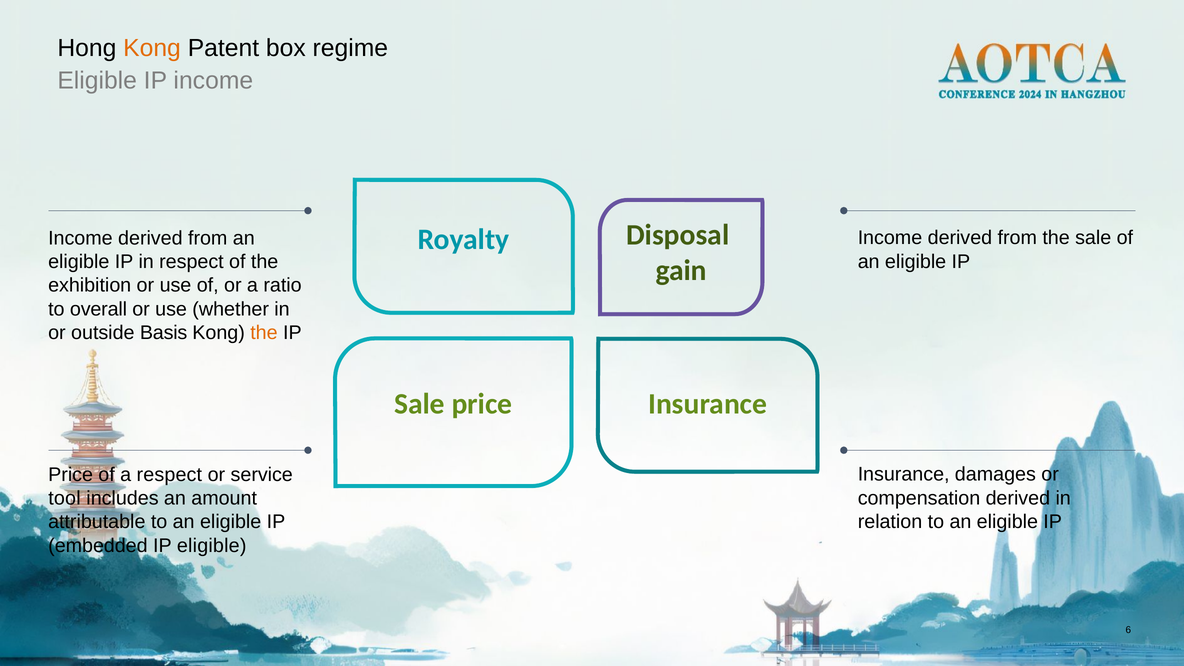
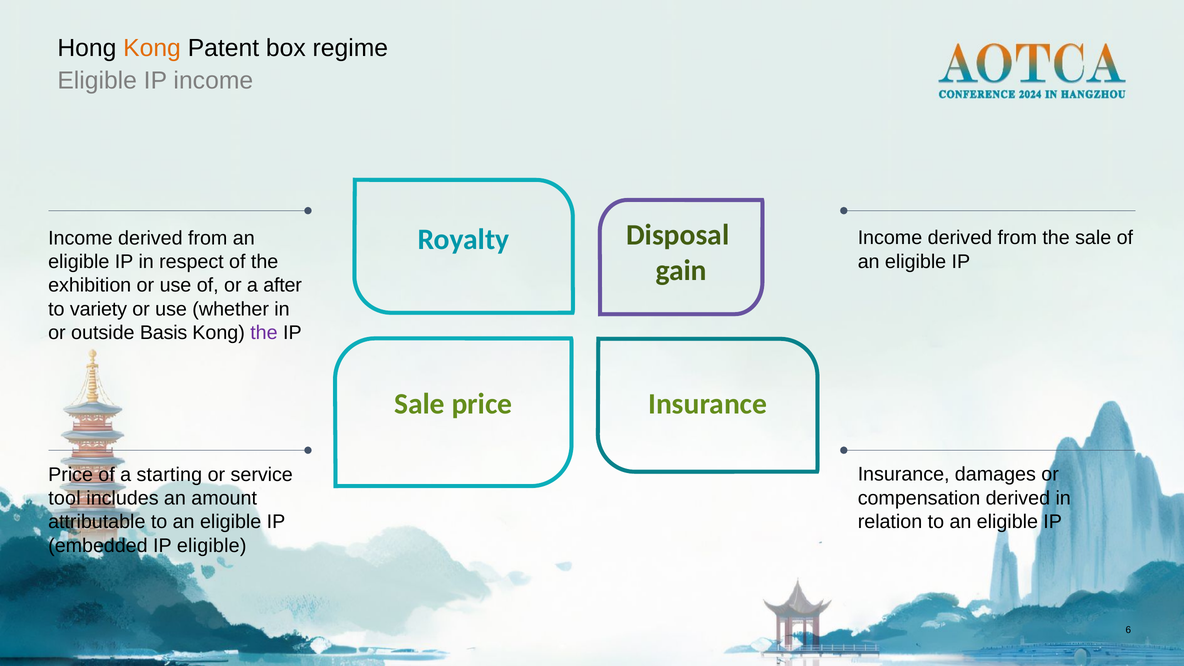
ratio: ratio -> after
overall: overall -> variety
the at (264, 333) colour: orange -> purple
a respect: respect -> starting
